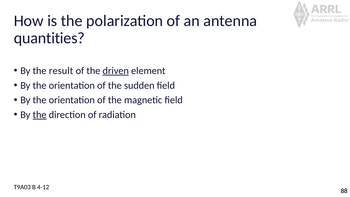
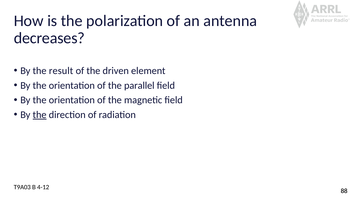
quantities: quantities -> decreases
driven underline: present -> none
sudden: sudden -> parallel
